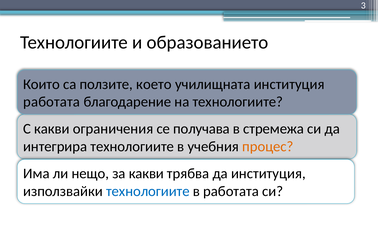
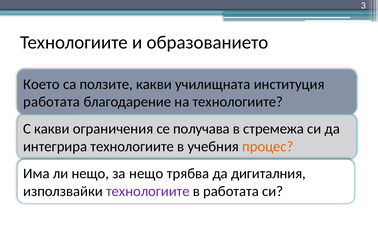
Които: Които -> Което
ползите което: което -> какви
за какви: какви -> нещо
да институция: институция -> дигиталния
технологиите at (148, 191) colour: blue -> purple
